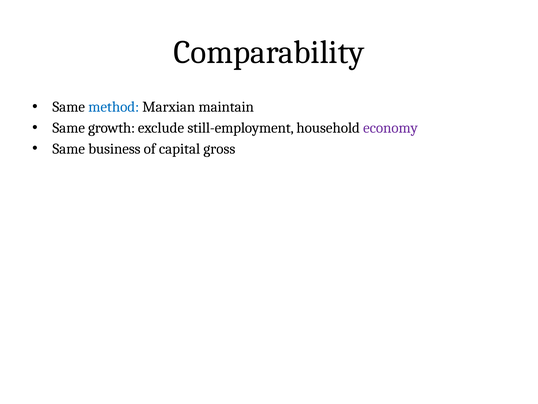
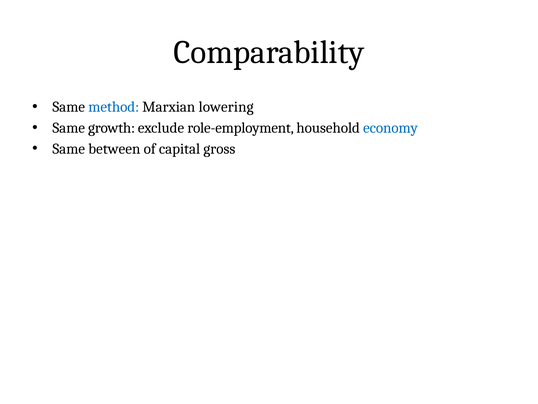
maintain: maintain -> lowering
still-employment: still-employment -> role-employment
economy colour: purple -> blue
business: business -> between
